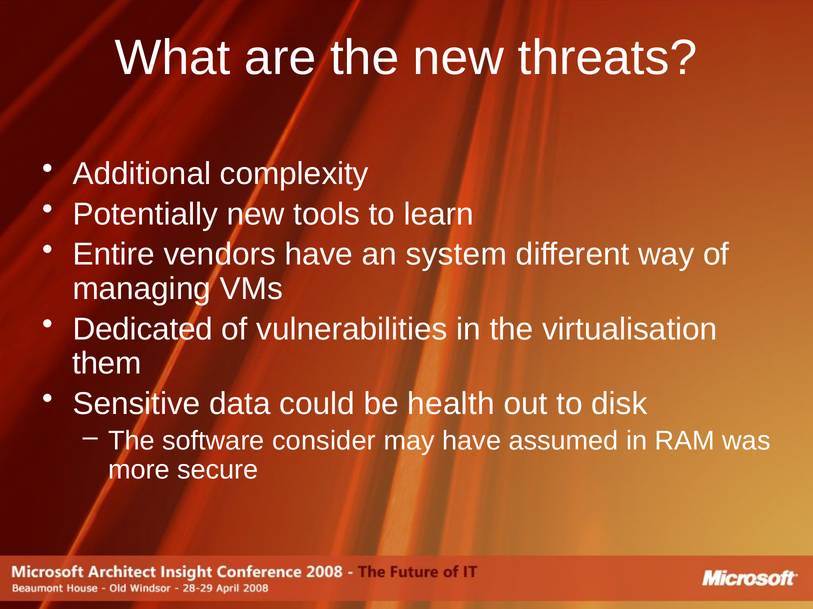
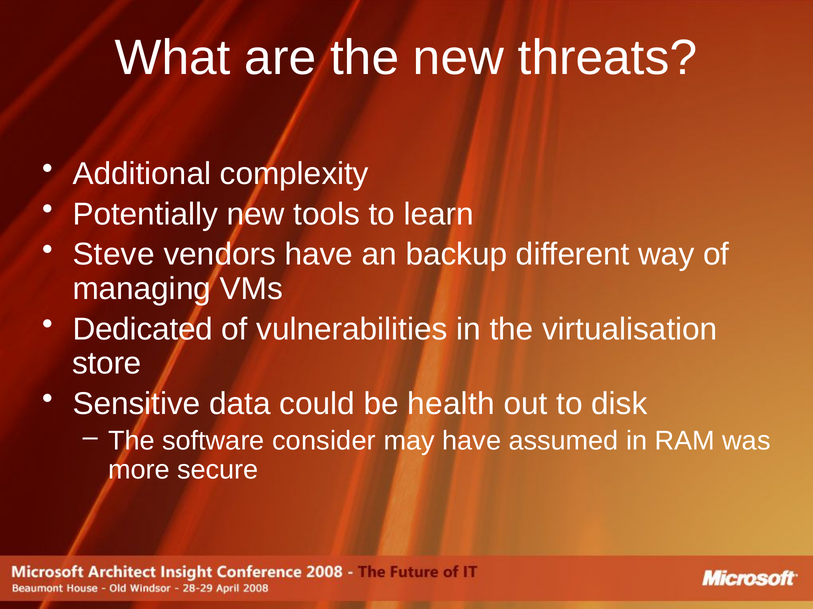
Entire: Entire -> Steve
system: system -> backup
them: them -> store
